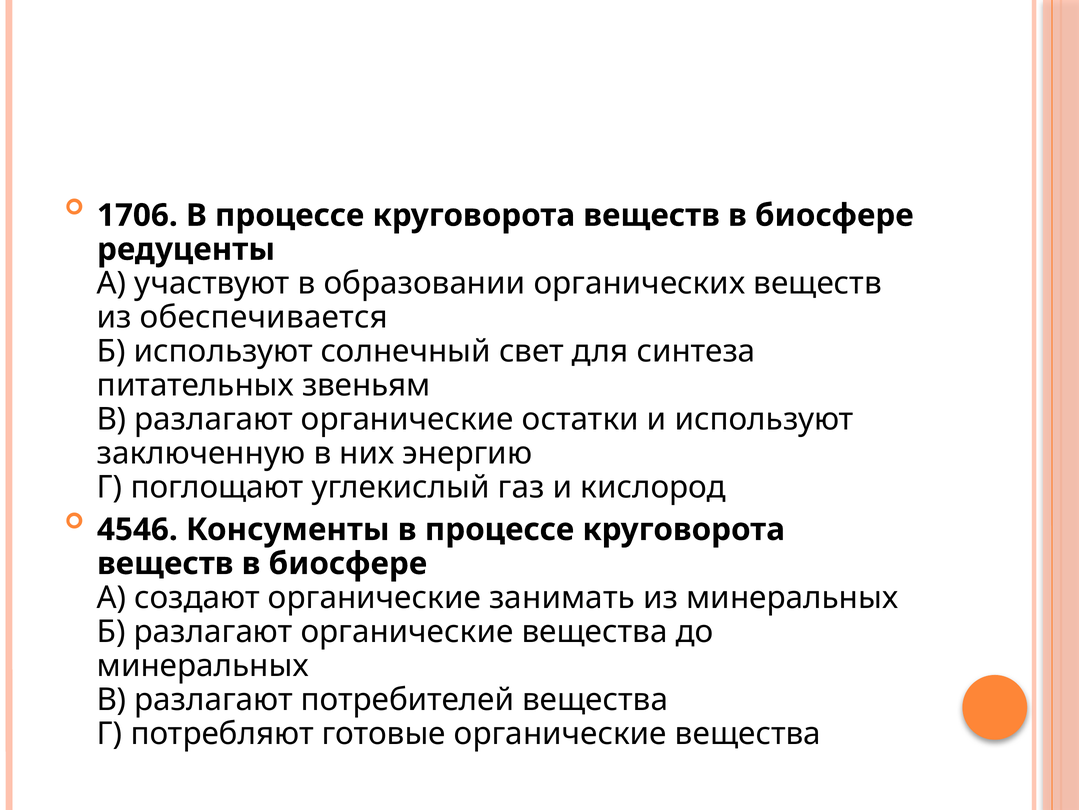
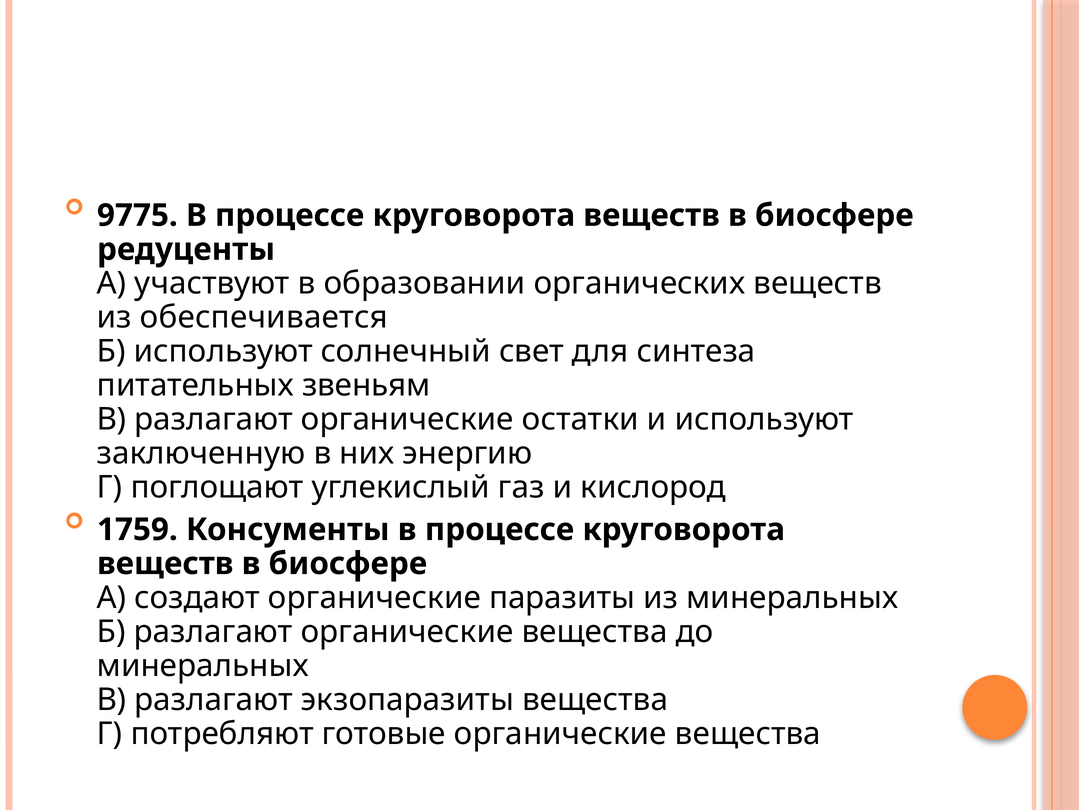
1706: 1706 -> 9775
4546: 4546 -> 1759
занимать: занимать -> паразиты
потребителей: потребителей -> экзопаразиты
